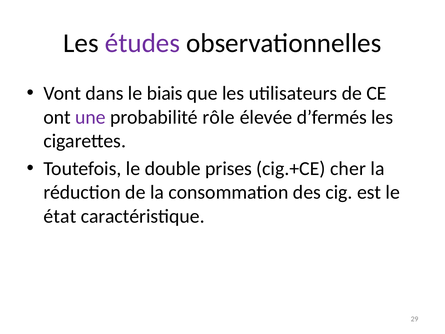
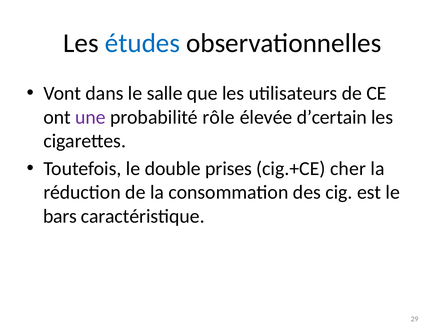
études colour: purple -> blue
biais: biais -> salle
d’fermés: d’fermés -> d’certain
état: état -> bars
